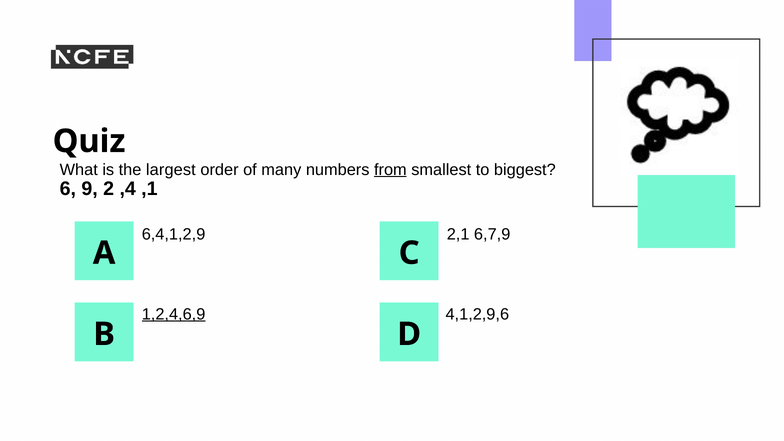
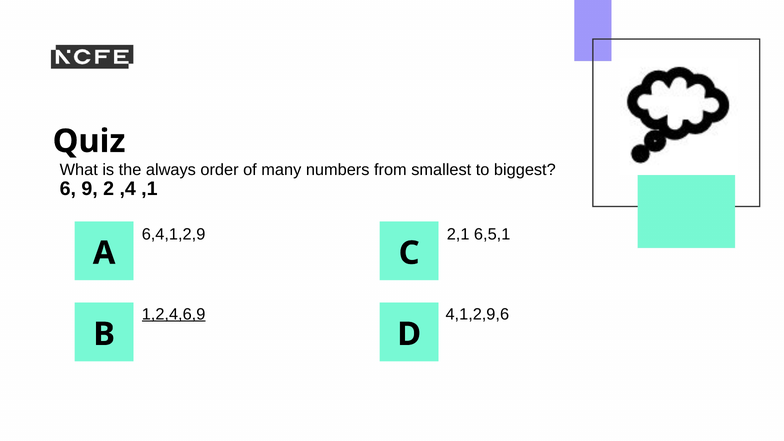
largest: largest -> always
from underline: present -> none
6,7,9: 6,7,9 -> 6,5,1
